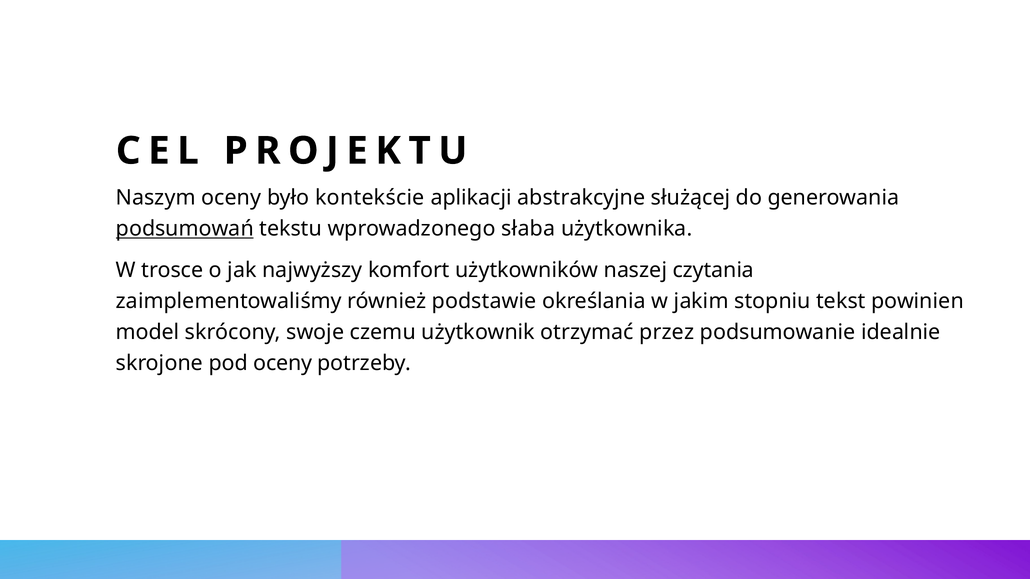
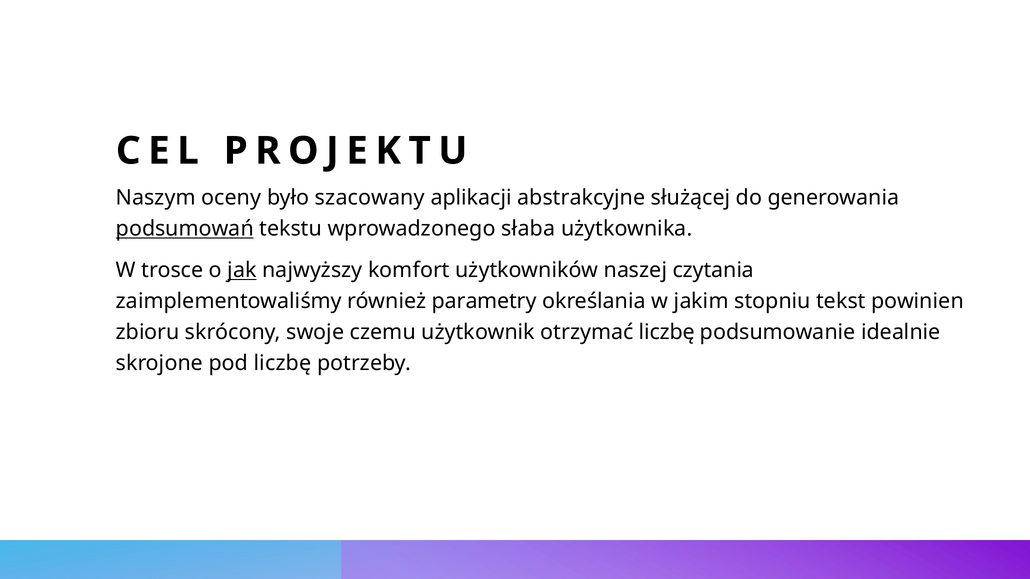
kontekście: kontekście -> szacowany
jak underline: none -> present
podstawie: podstawie -> parametry
model: model -> zbioru
otrzymać przez: przez -> liczbę
pod oceny: oceny -> liczbę
